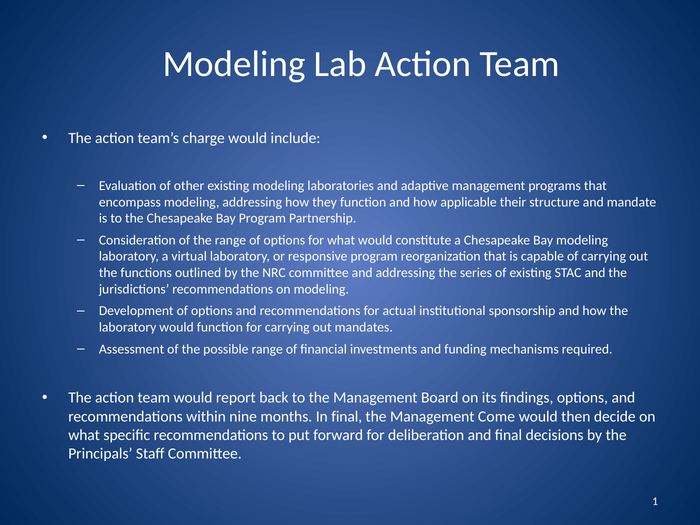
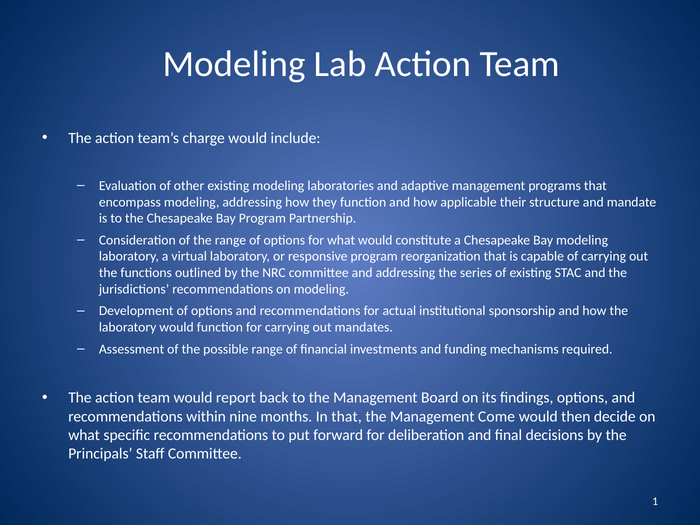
In final: final -> that
